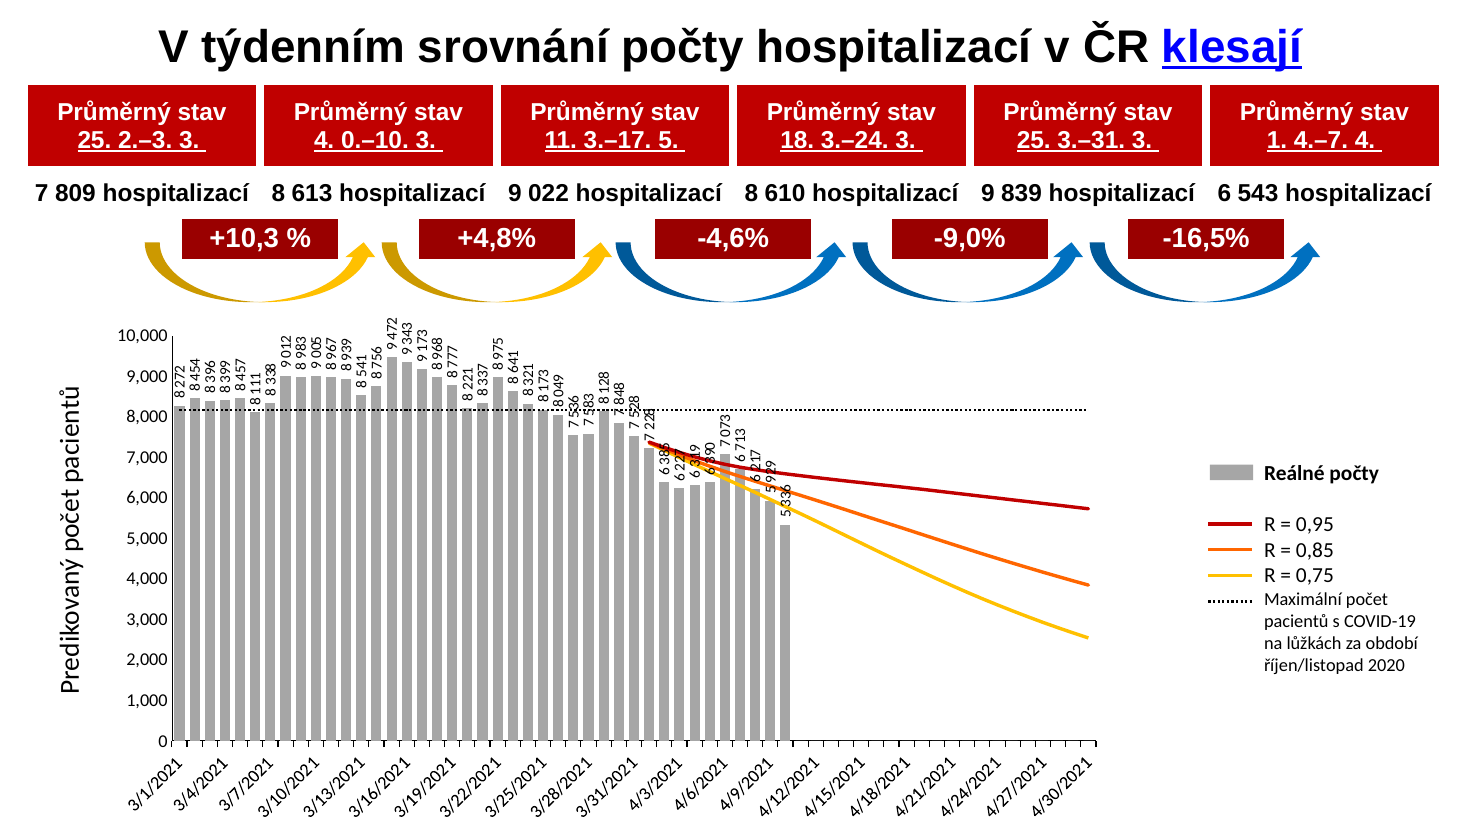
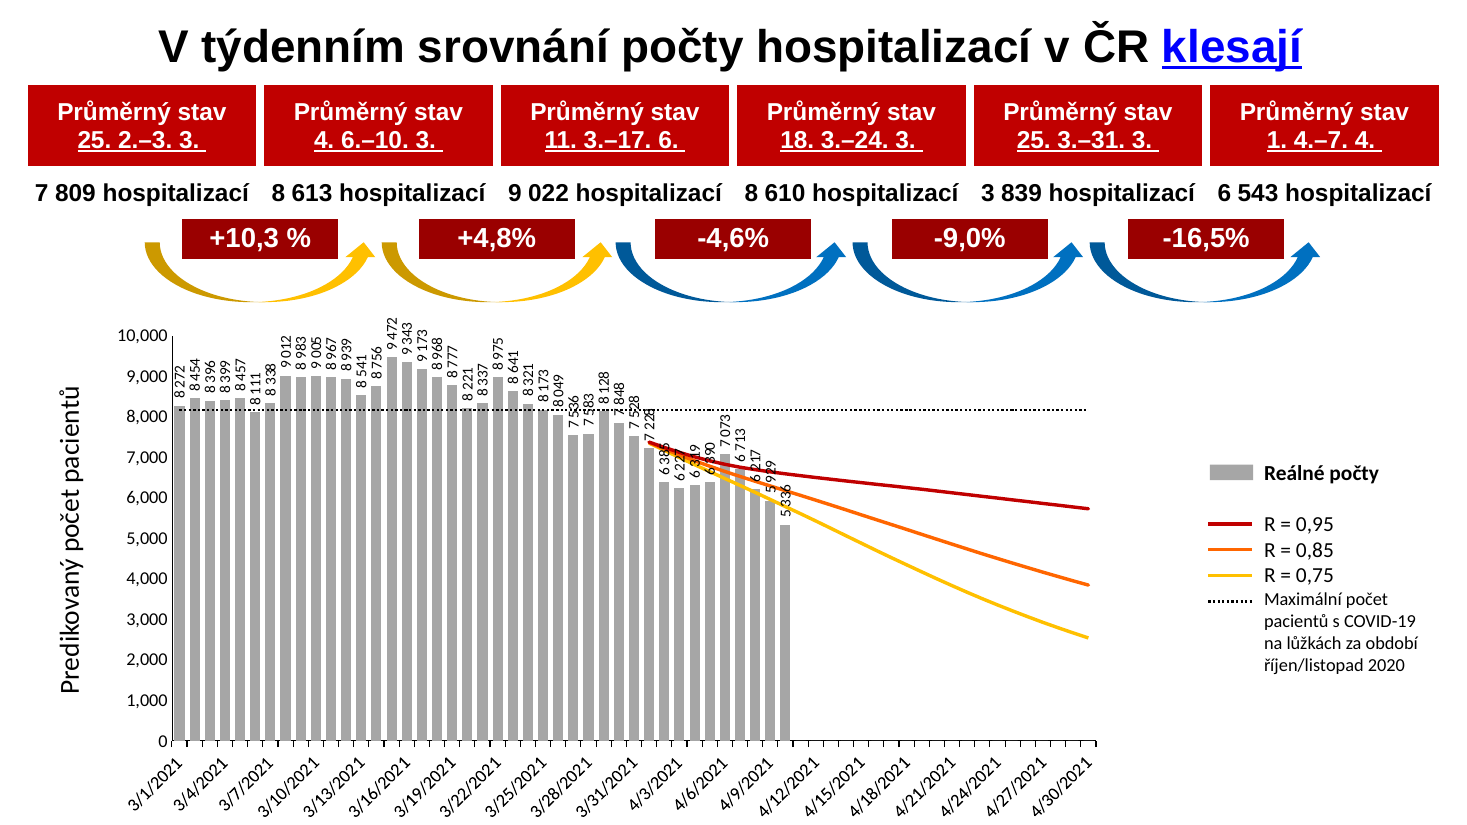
0.–10: 0.–10 -> 6.–10
3.–17 5: 5 -> 6
610 hospitalizací 9: 9 -> 3
